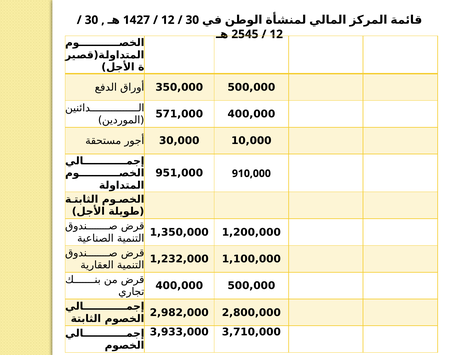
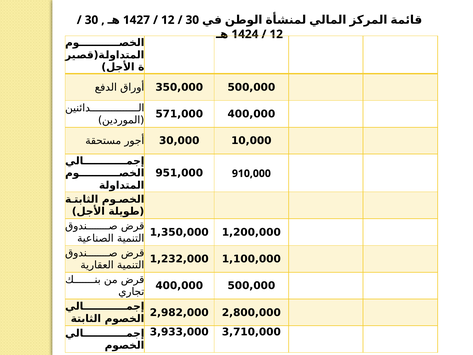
2545: 2545 -> 1424
